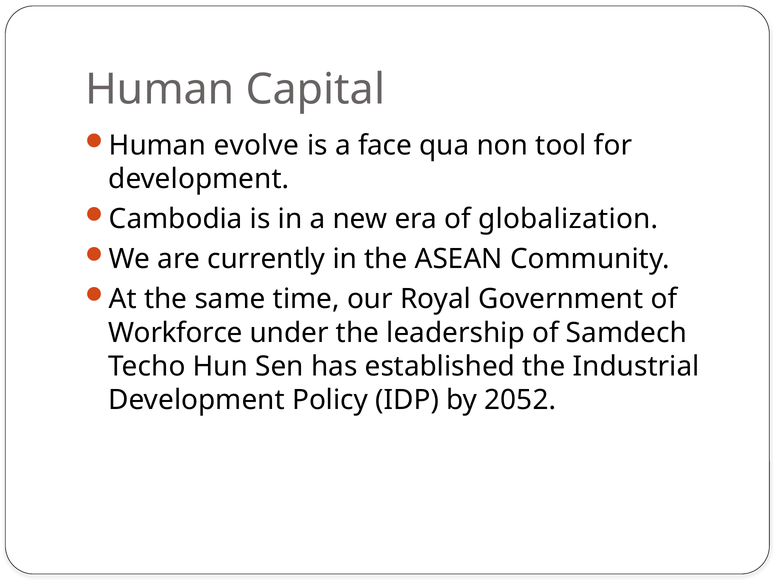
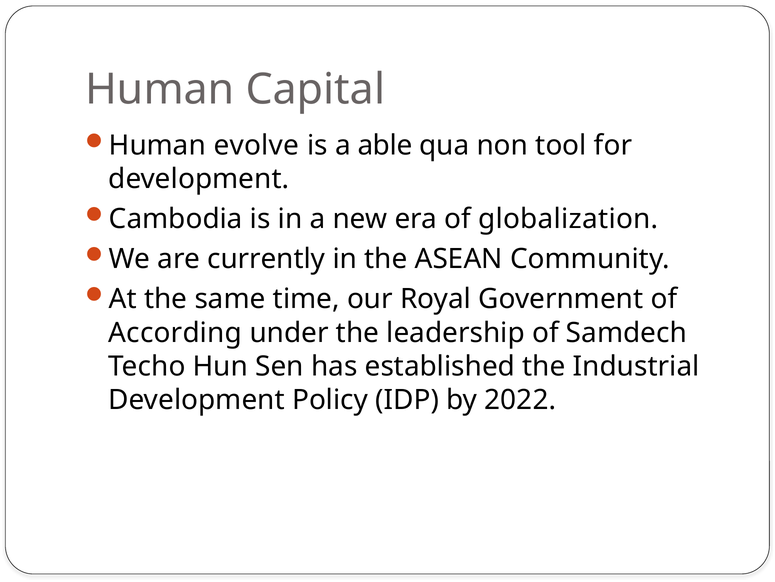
face: face -> able
Workforce: Workforce -> According
2052: 2052 -> 2022
